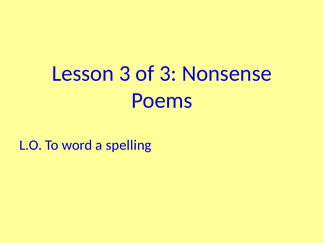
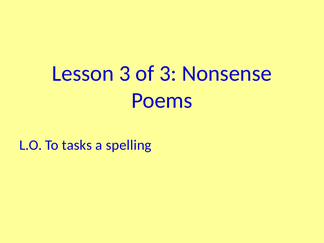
word: word -> tasks
